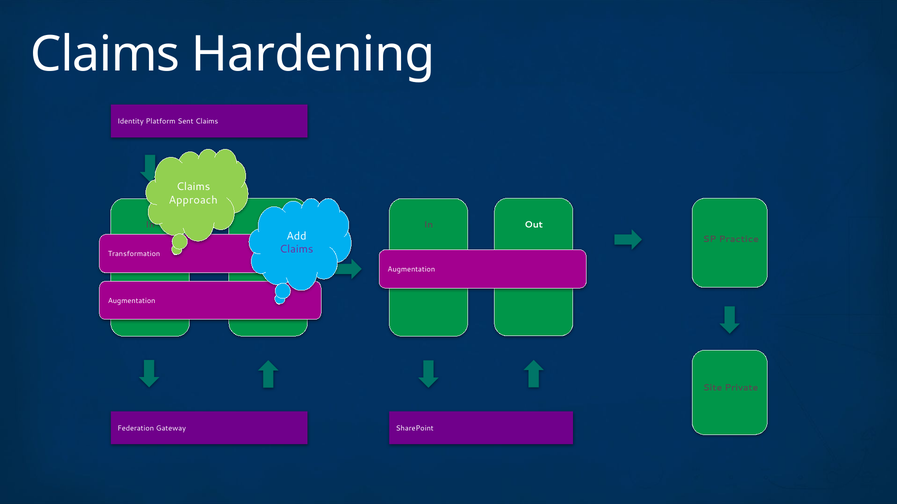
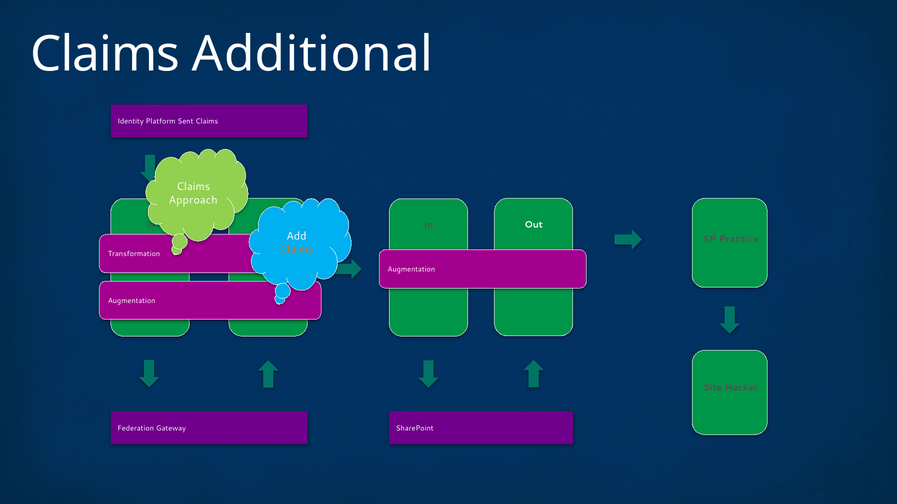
Hardening: Hardening -> Additional
Claims at (296, 250) colour: purple -> orange
Private: Private -> Hacker
